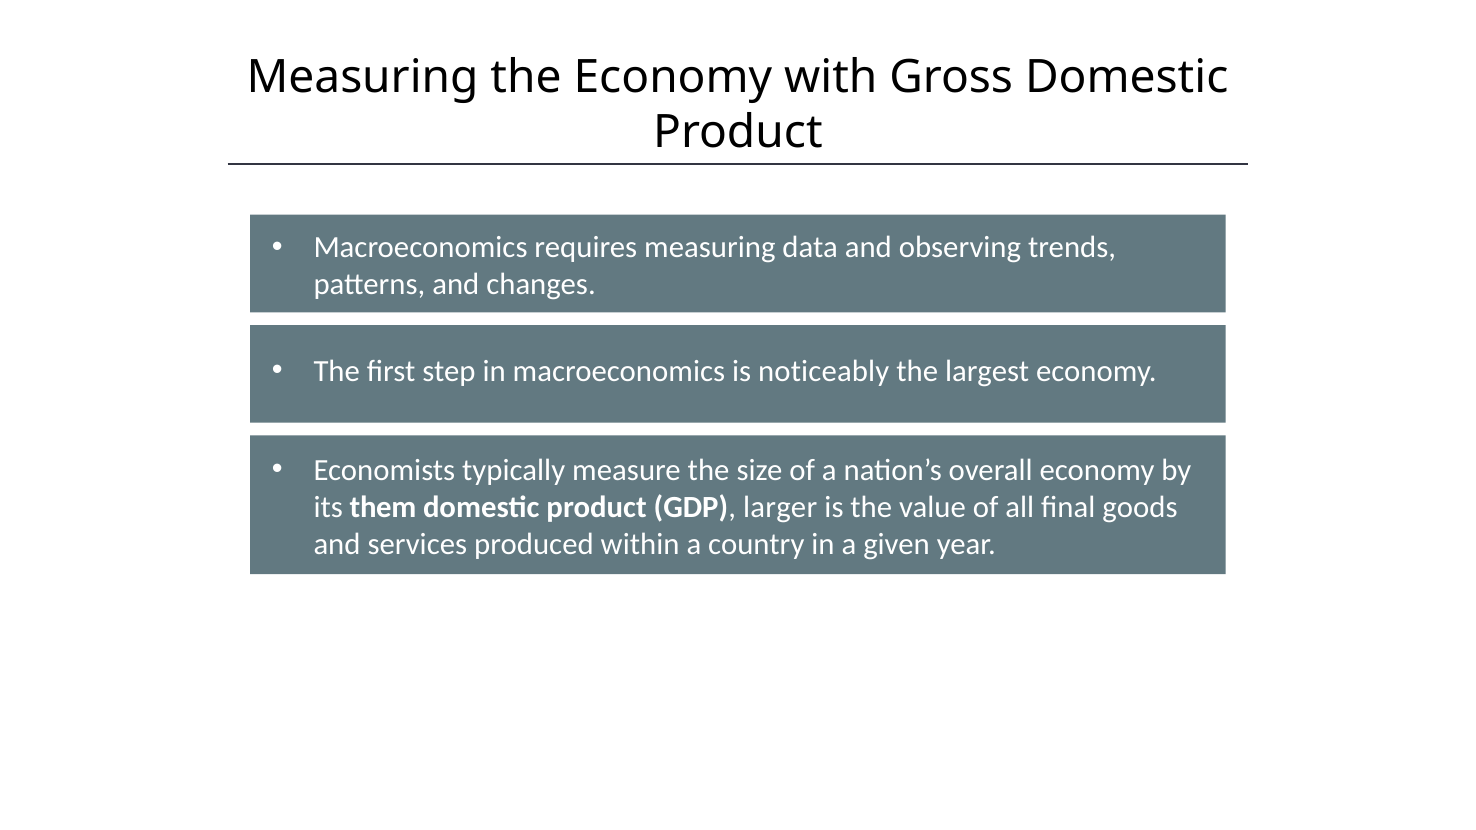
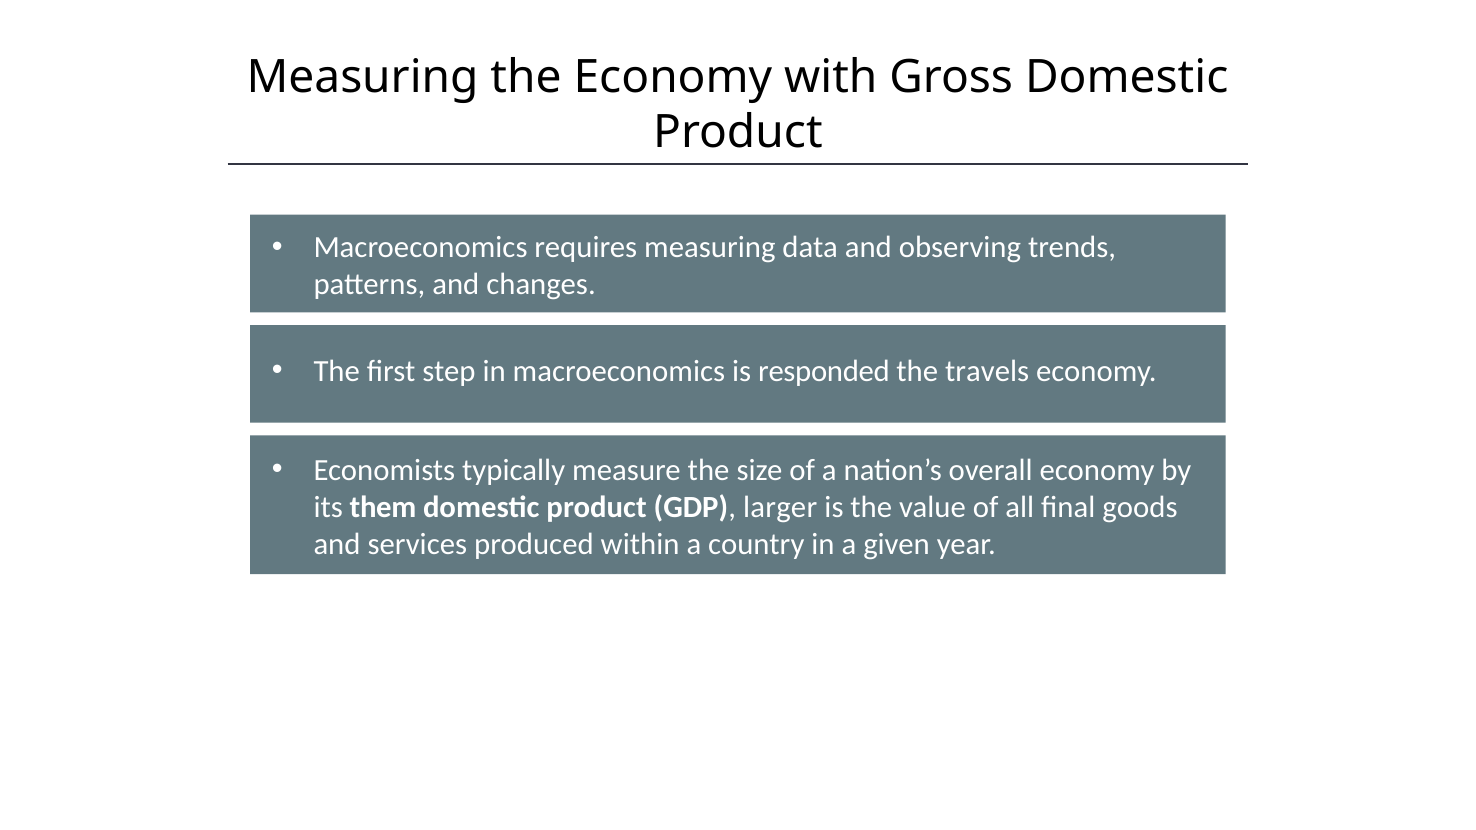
noticeably: noticeably -> responded
largest: largest -> travels
